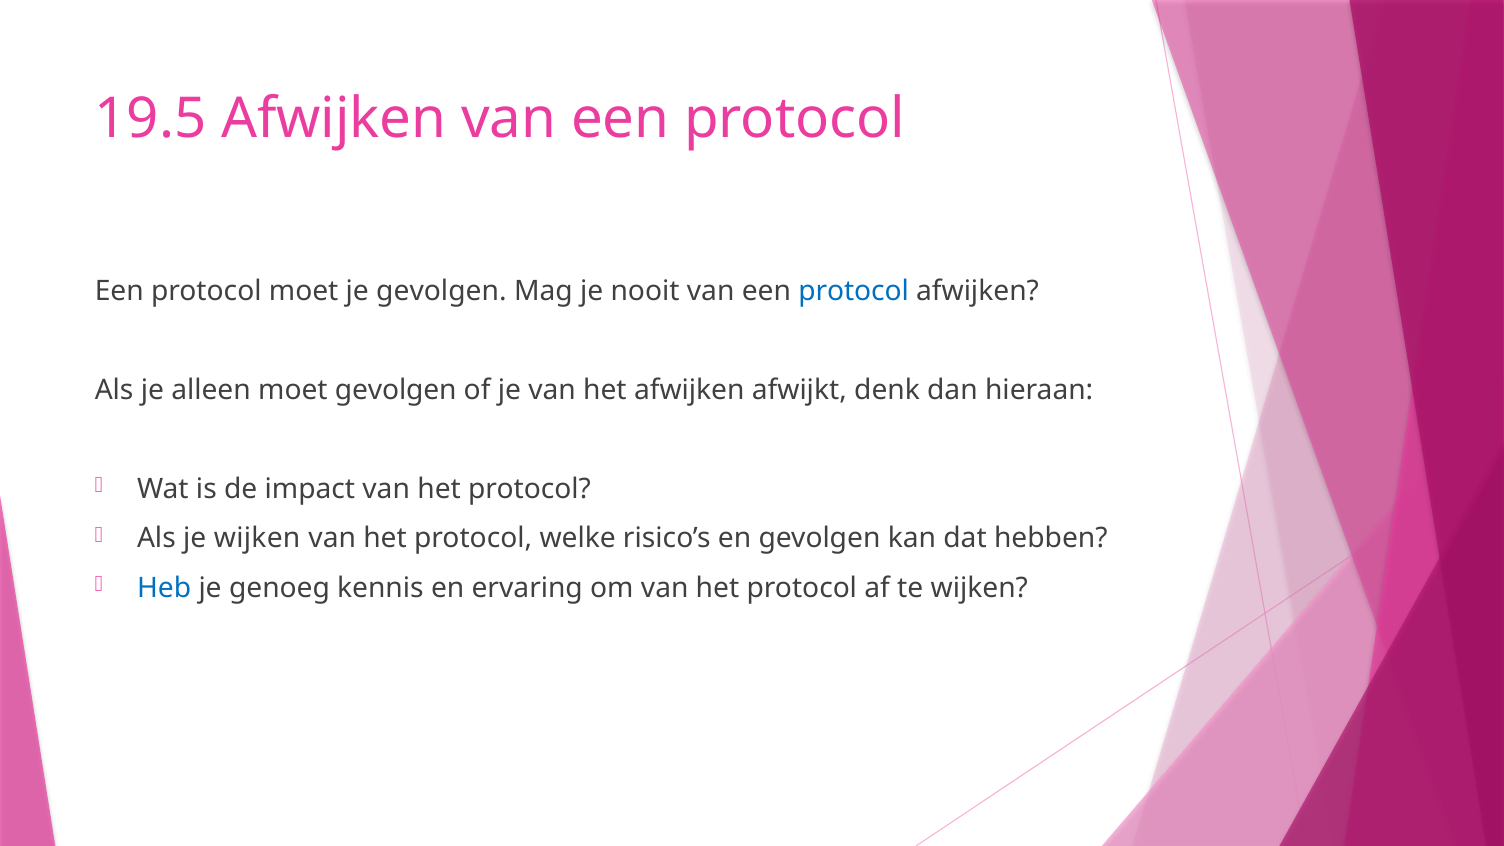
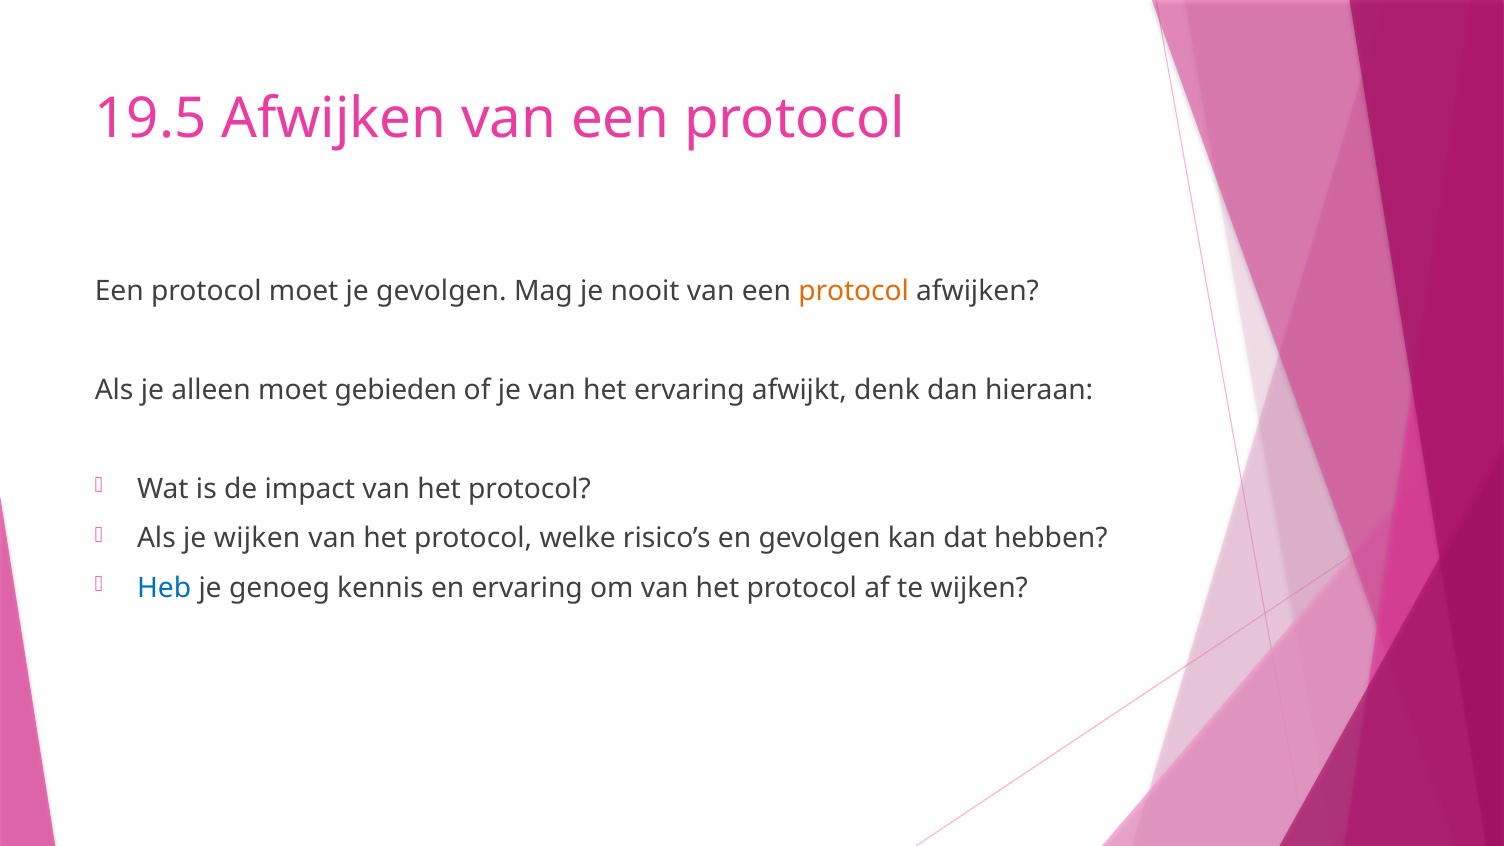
protocol at (854, 291) colour: blue -> orange
moet gevolgen: gevolgen -> gebieden
het afwijken: afwijken -> ervaring
